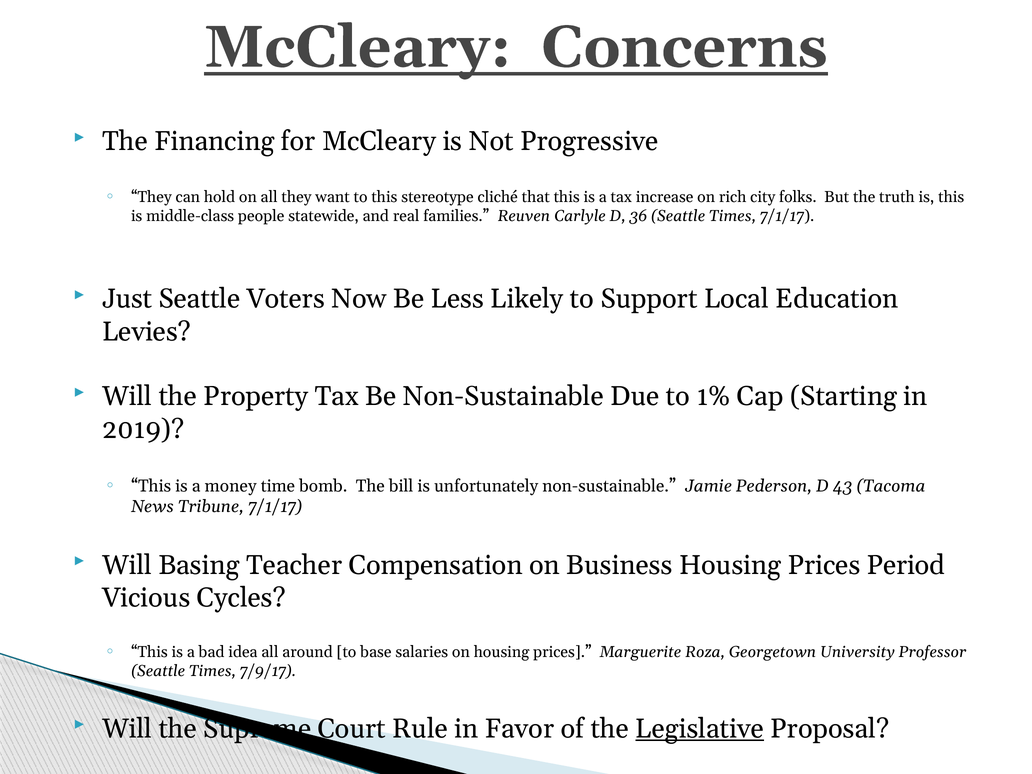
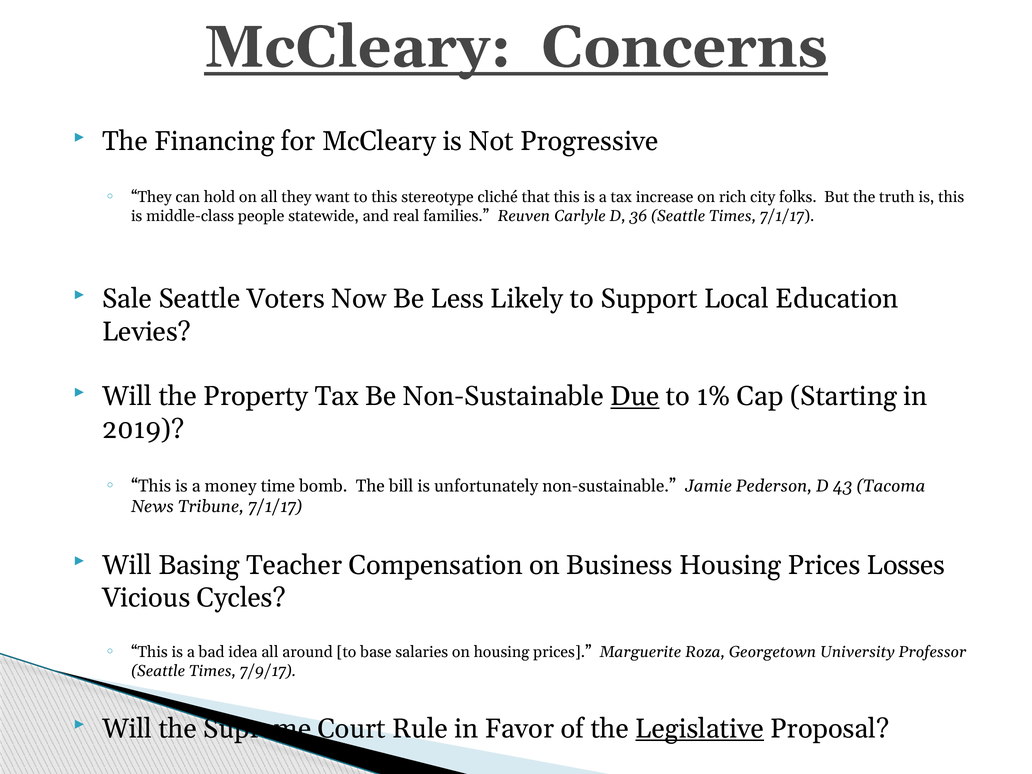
Just: Just -> Sale
Due underline: none -> present
Period: Period -> Losses
